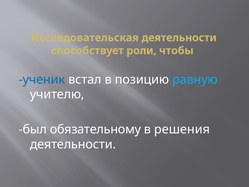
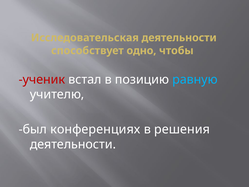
роли: роли -> одно
ученик colour: blue -> red
обязательному: обязательному -> конференциях
